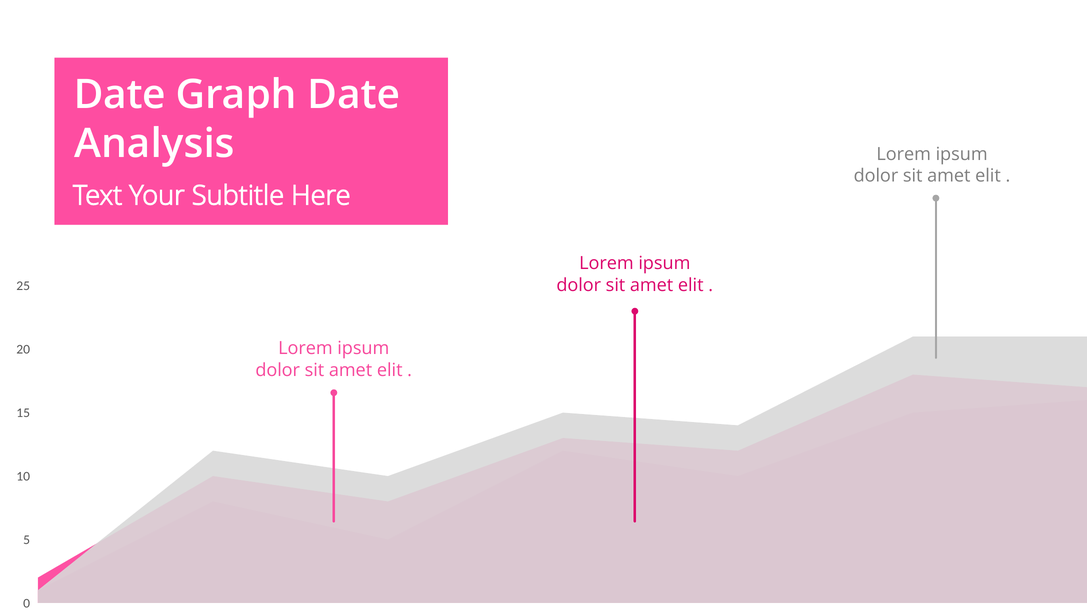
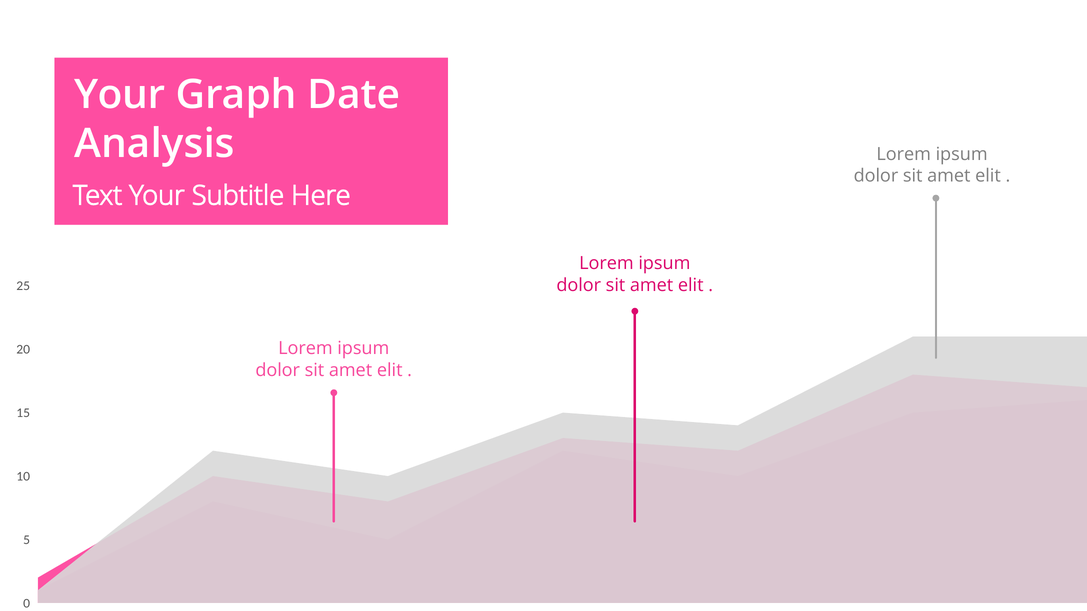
Date at (120, 95): Date -> Your
